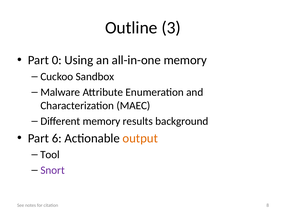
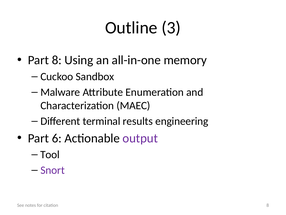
Part 0: 0 -> 8
Different memory: memory -> terminal
background: background -> engineering
output colour: orange -> purple
